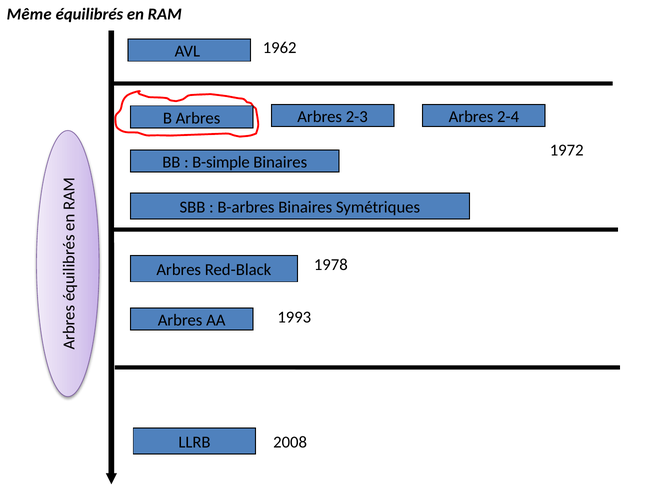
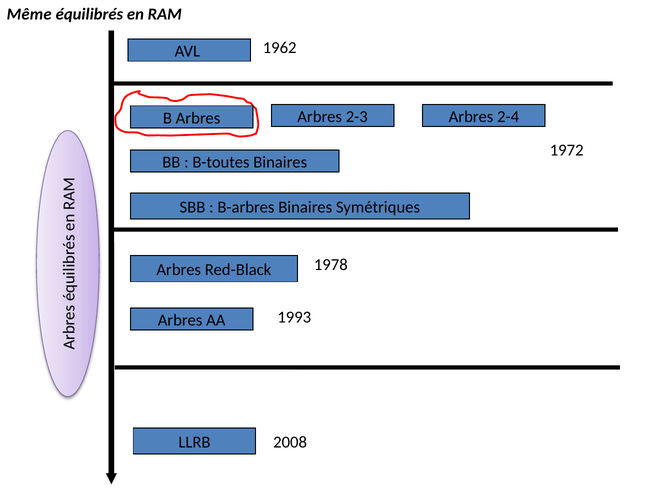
B-simple: B-simple -> B-toutes
